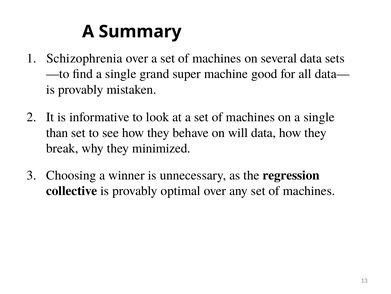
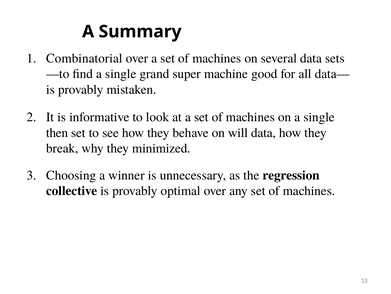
Schizophrenia: Schizophrenia -> Combinatorial
than: than -> then
